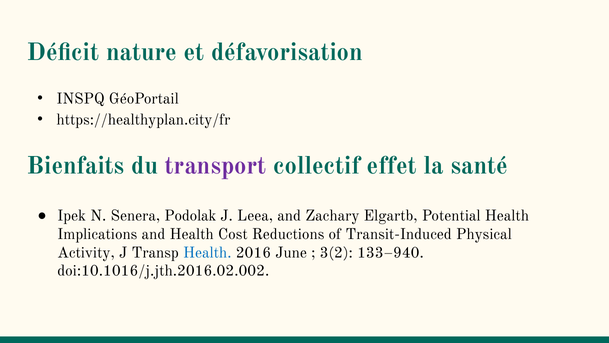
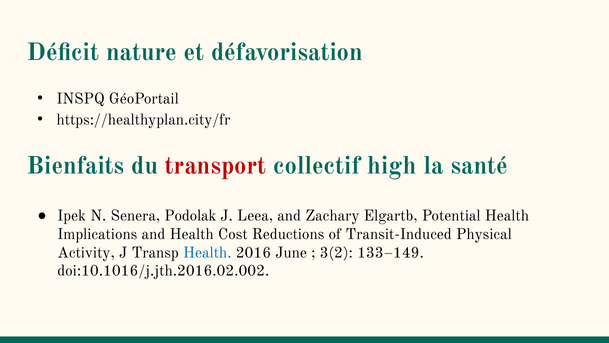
transport colour: purple -> red
effet: effet -> high
133–940: 133–940 -> 133–149
